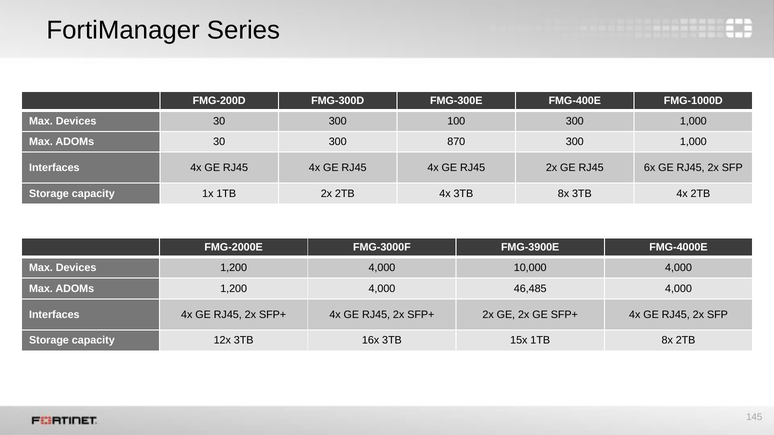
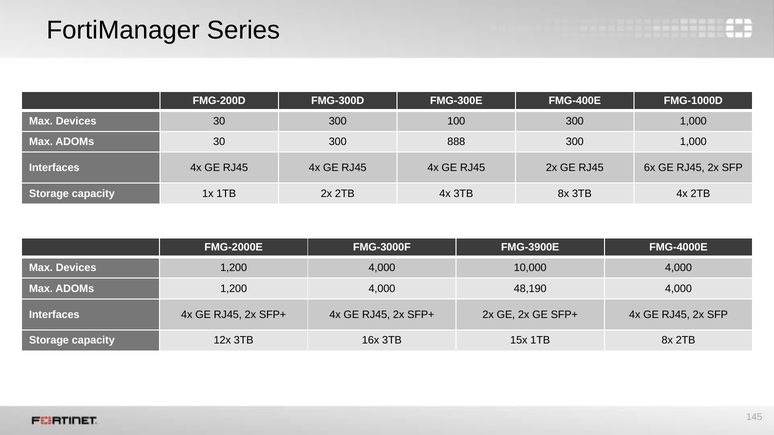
870: 870 -> 888
46,485: 46,485 -> 48,190
